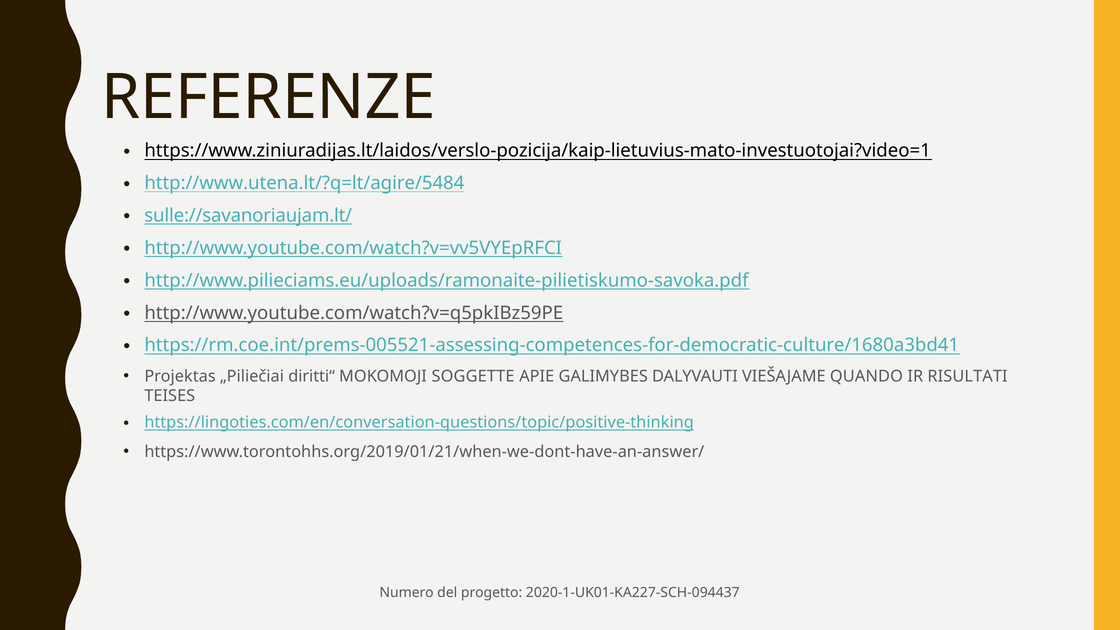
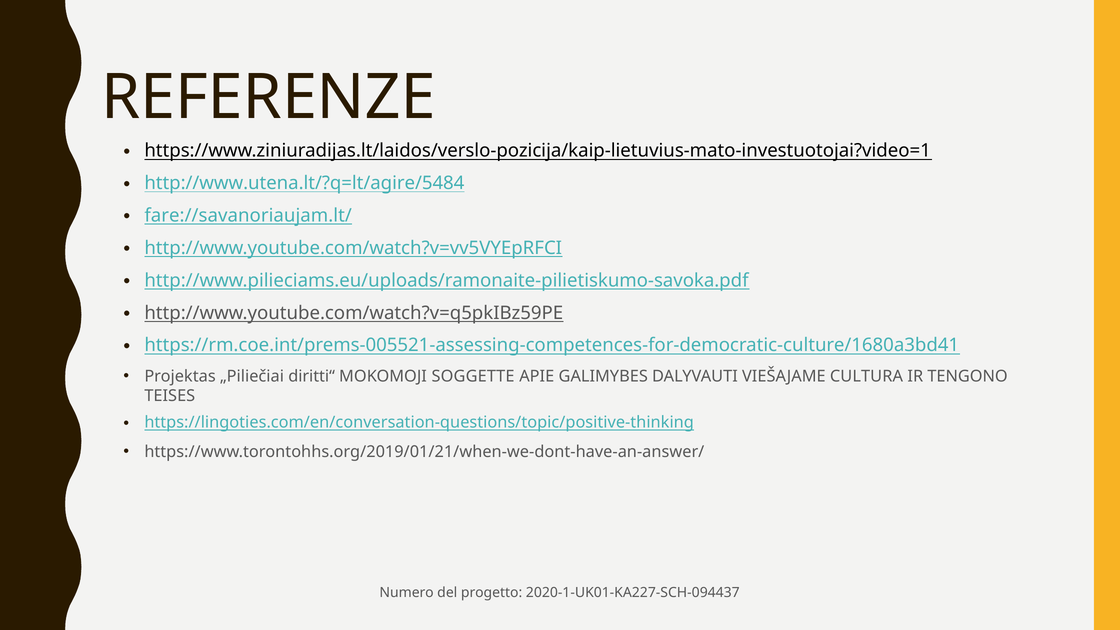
sulle://savanoriaujam.lt/: sulle://savanoriaujam.lt/ -> fare://savanoriaujam.lt/
QUANDO: QUANDO -> CULTURA
RISULTATI: RISULTATI -> TENGONO
